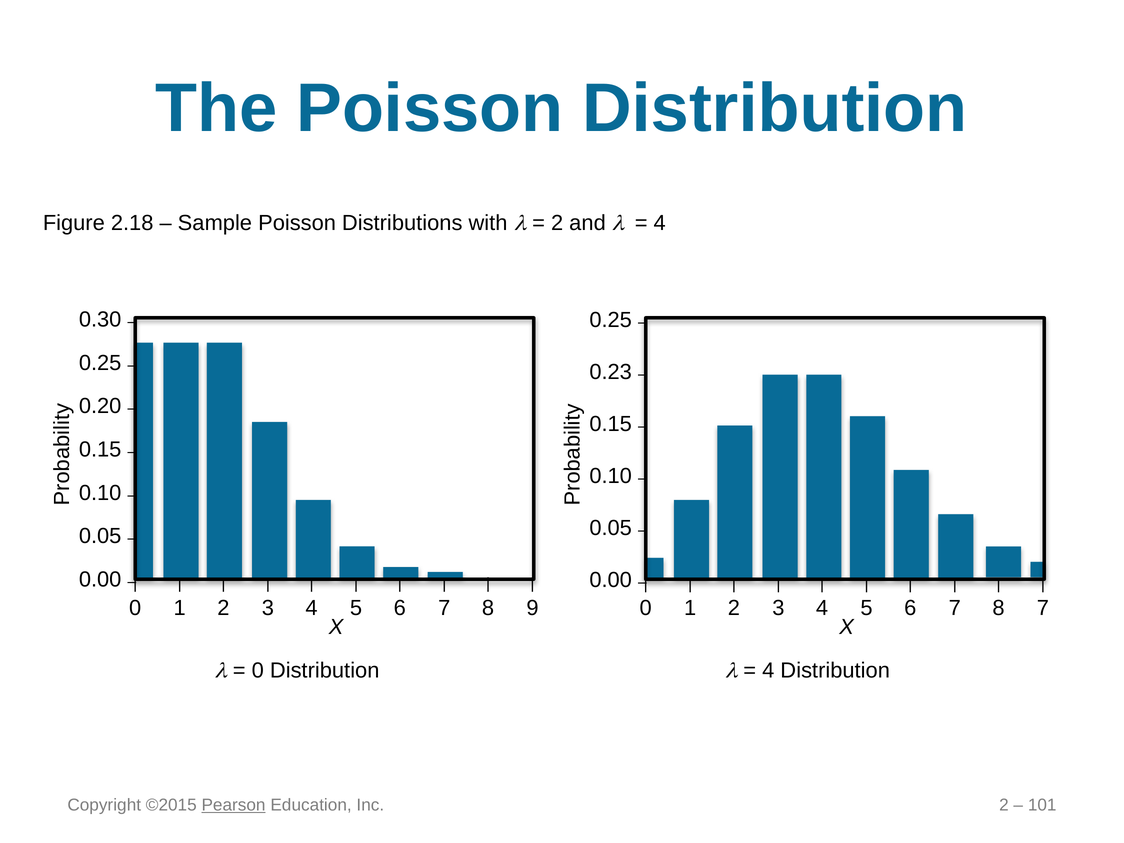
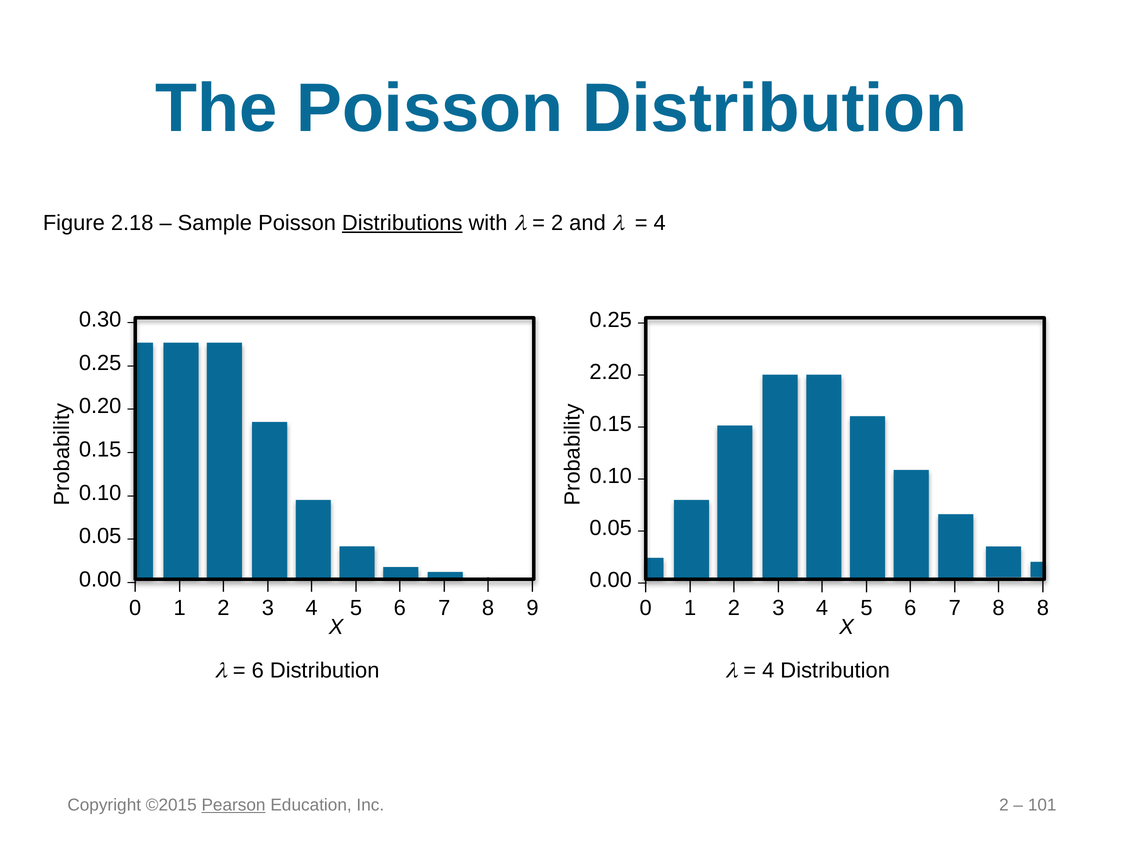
Distributions underline: none -> present
0.23: 0.23 -> 2.20
8 7: 7 -> 8
0 at (258, 670): 0 -> 6
